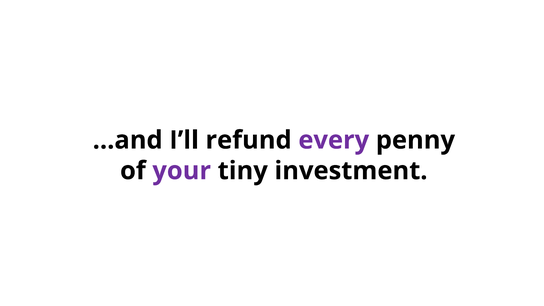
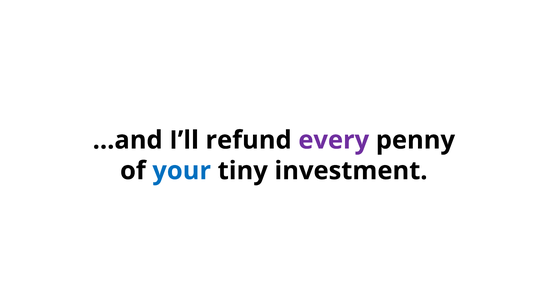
your colour: purple -> blue
